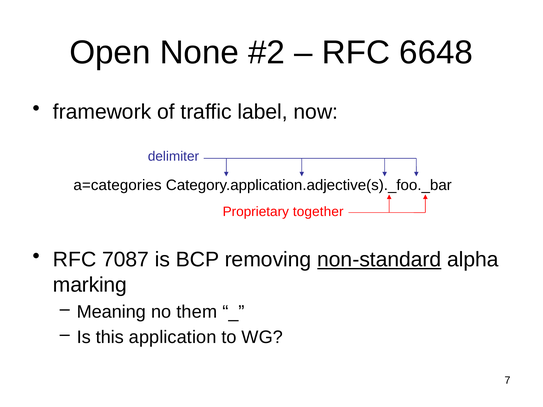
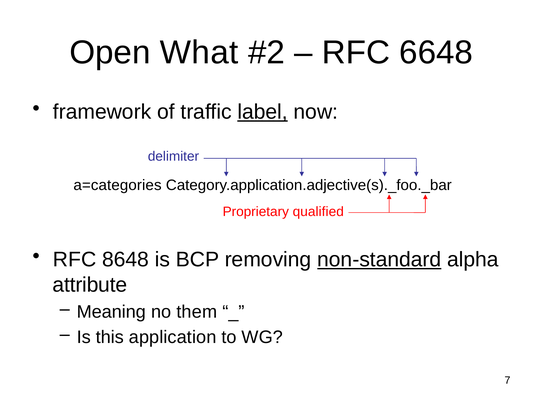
None: None -> What
label underline: none -> present
together: together -> qualified
7087: 7087 -> 8648
marking: marking -> attribute
